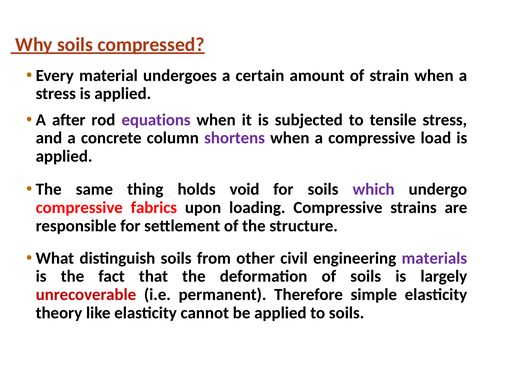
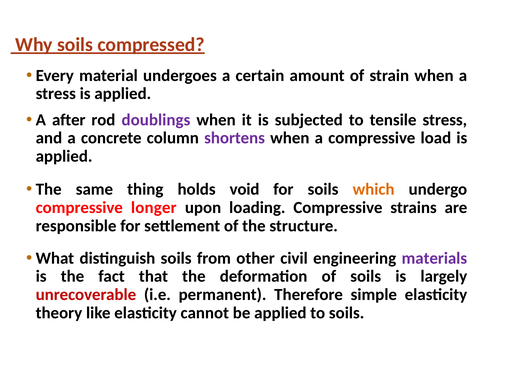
equations: equations -> doublings
which colour: purple -> orange
fabrics: fabrics -> longer
